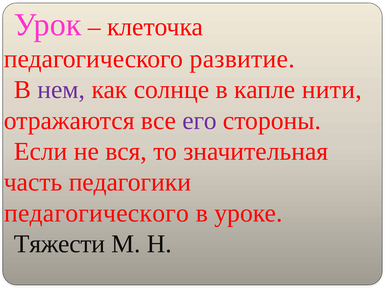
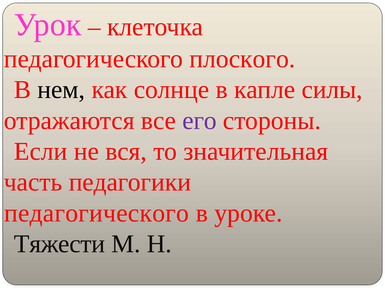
развитие: развитие -> плоского
нем colour: purple -> black
нити: нити -> силы
